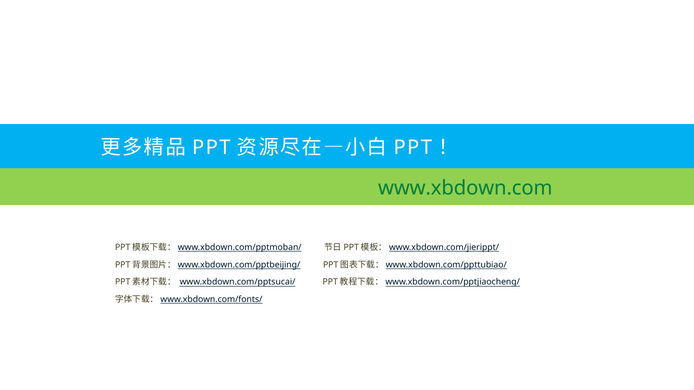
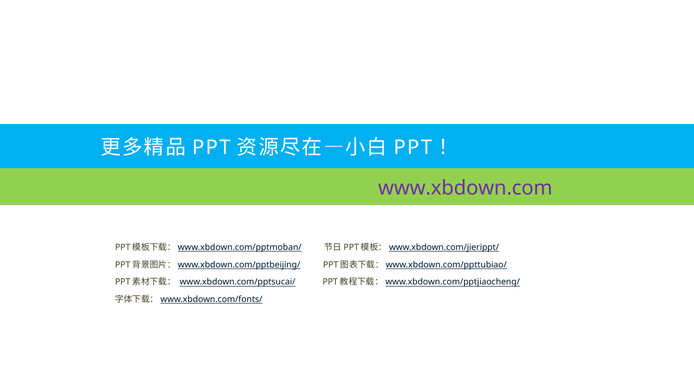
www.xbdown.com colour: green -> purple
